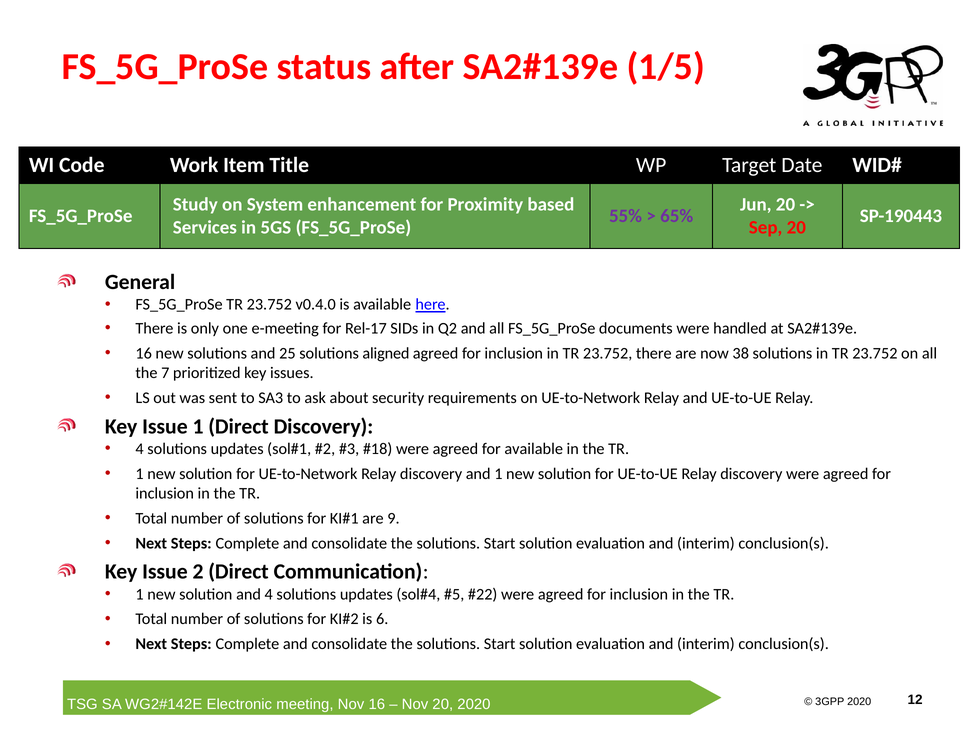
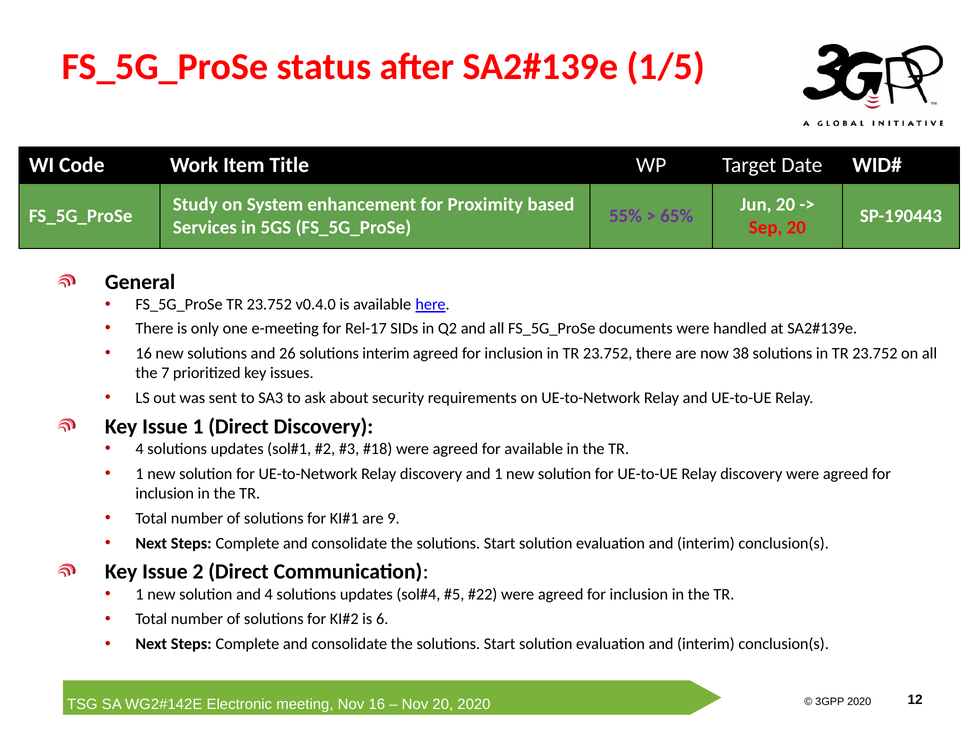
25: 25 -> 26
solutions aligned: aligned -> interim
